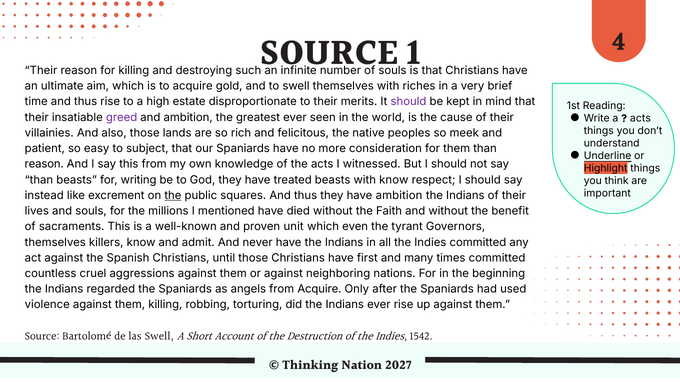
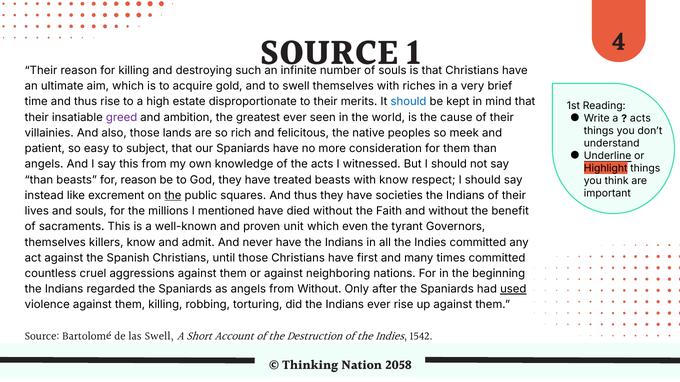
should at (409, 102) colour: purple -> blue
reason at (44, 164): reason -> angels
for writing: writing -> reason
have ambition: ambition -> societies
from Acquire: Acquire -> Without
used underline: none -> present
2027: 2027 -> 2058
